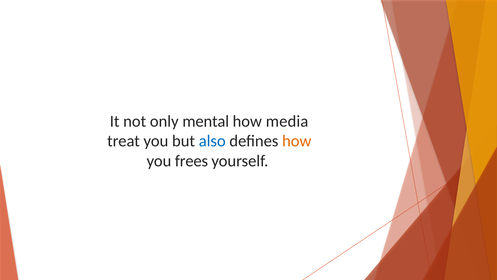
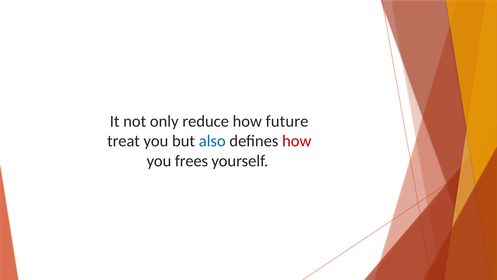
mental: mental -> reduce
media: media -> future
how at (297, 141) colour: orange -> red
